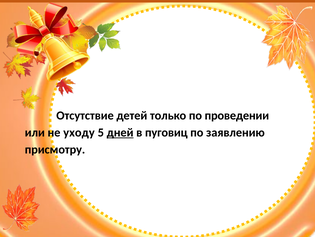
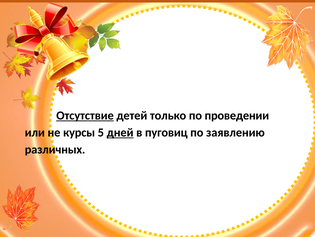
Отсутствие underline: none -> present
уходу: уходу -> курсы
присмотру: присмотру -> различных
